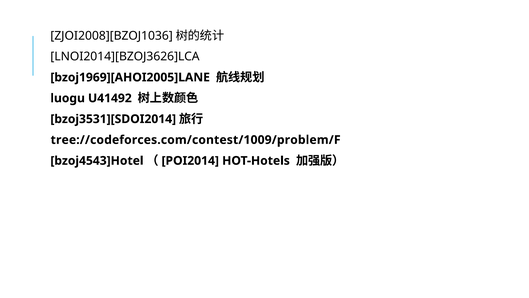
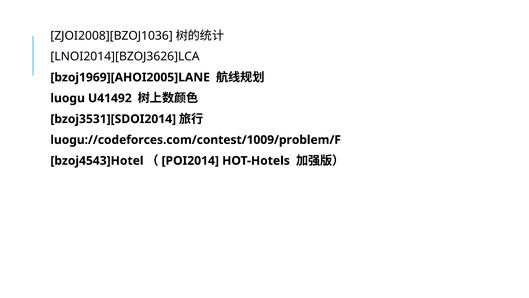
tree://codeforces.com/contest/1009/problem/F: tree://codeforces.com/contest/1009/problem/F -> luogu://codeforces.com/contest/1009/problem/F
